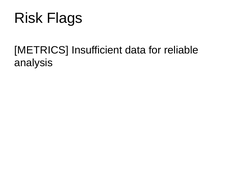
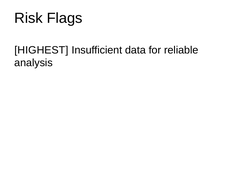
METRICS: METRICS -> HIGHEST
